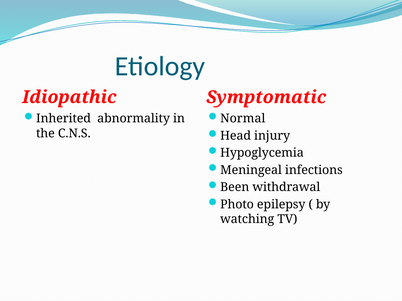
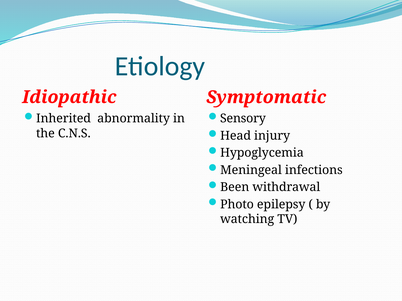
Normal: Normal -> Sensory
